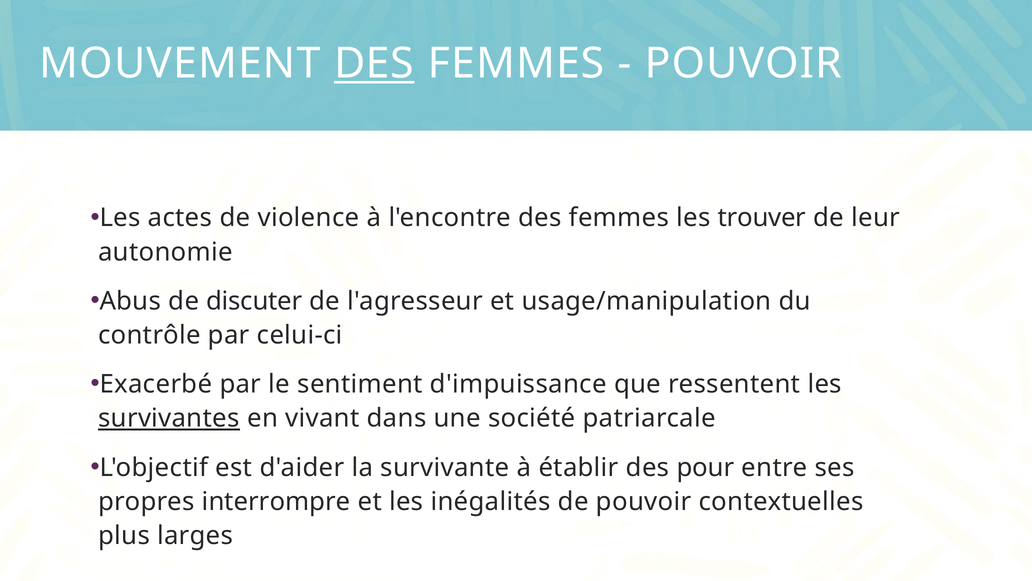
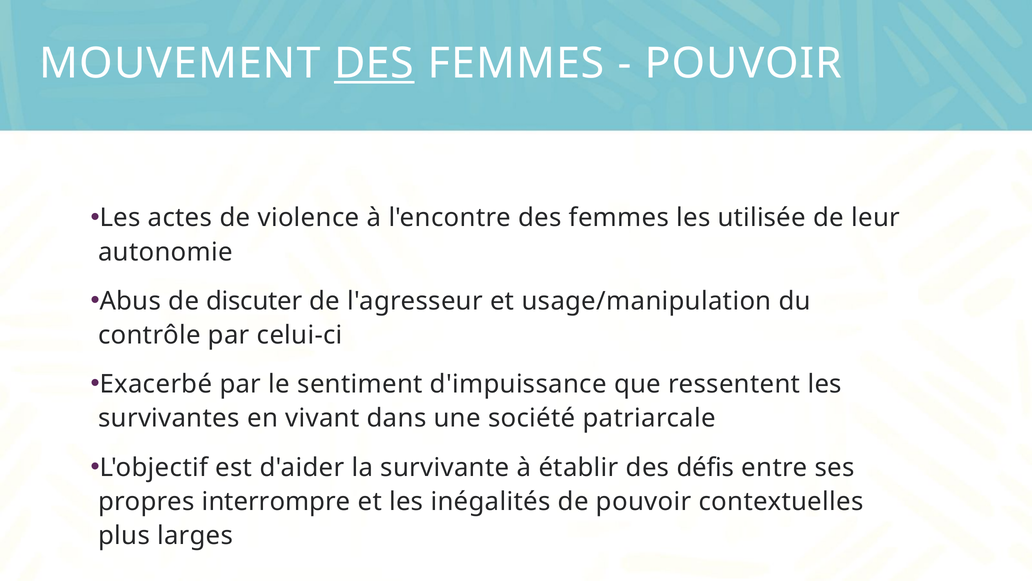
trouver: trouver -> utilisée
survivantes underline: present -> none
pour: pour -> défis
